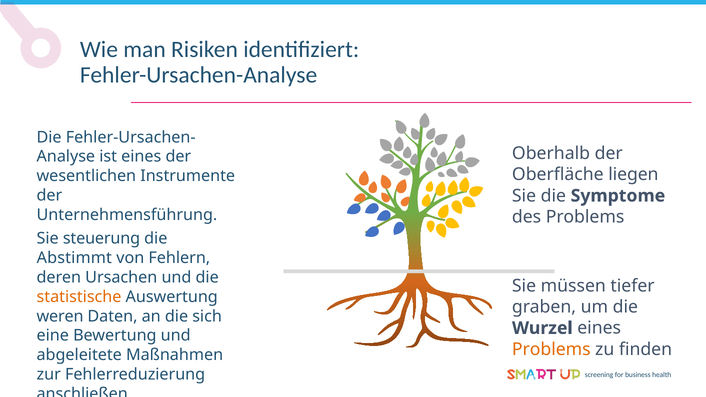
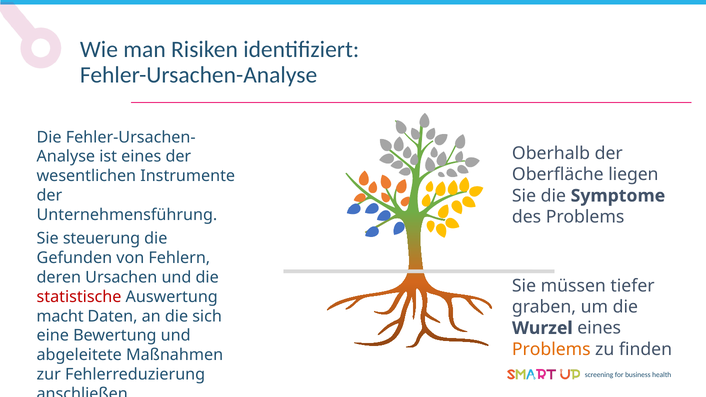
Abstimmt: Abstimmt -> Gefunden
statistische colour: orange -> red
weren: weren -> macht
